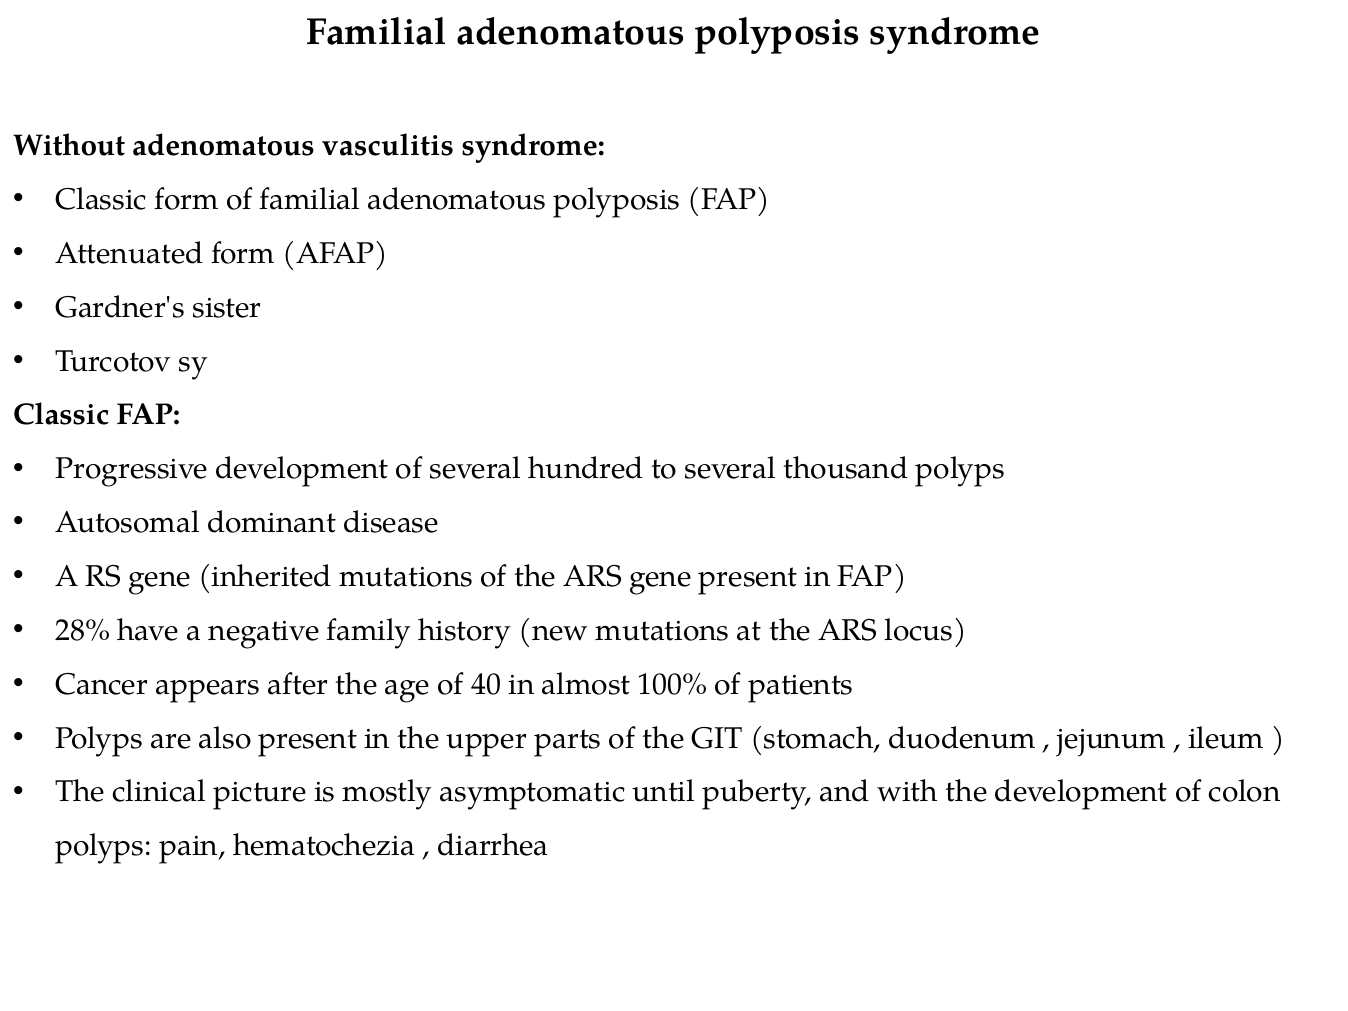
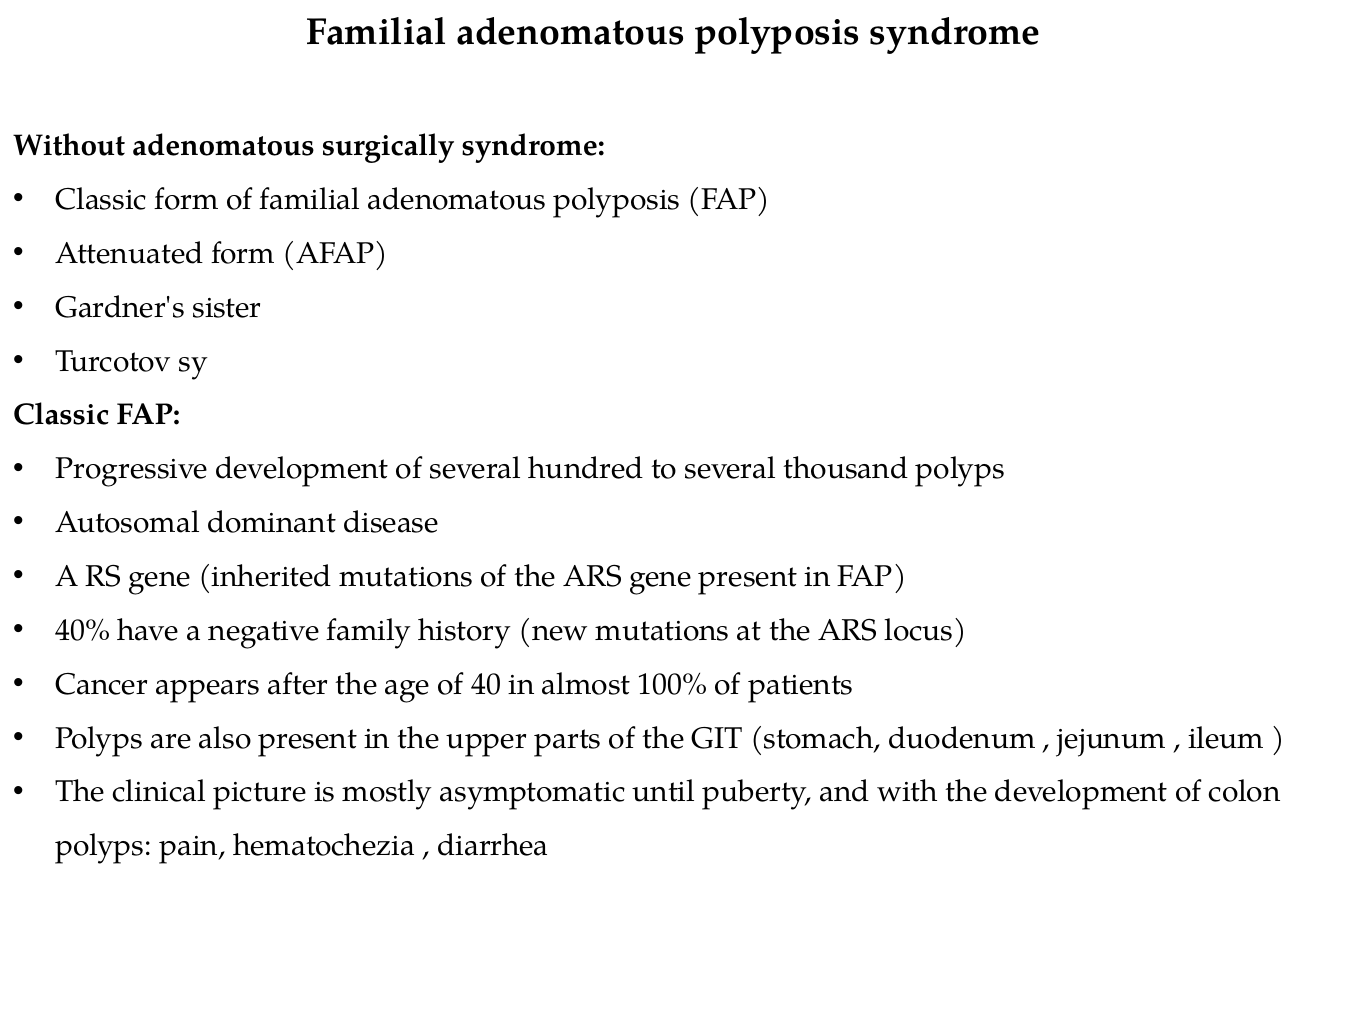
vasculitis: vasculitis -> surgically
28%: 28% -> 40%
